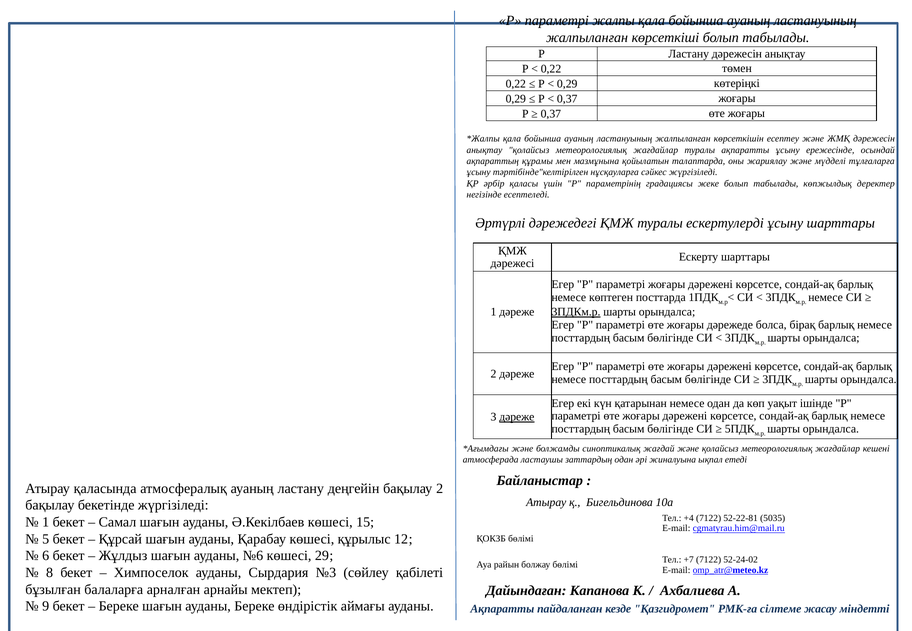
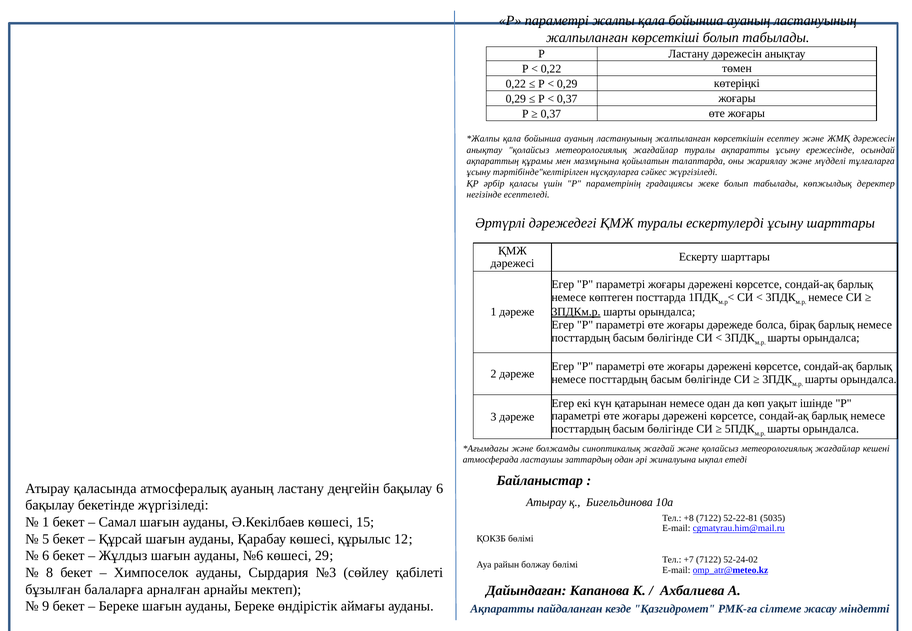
дәреже at (517, 417) underline: present -> none
бақылау 2: 2 -> 6
+4: +4 -> +8
